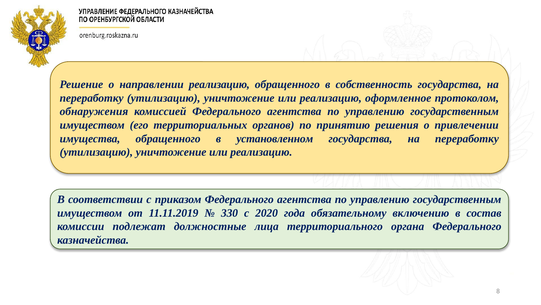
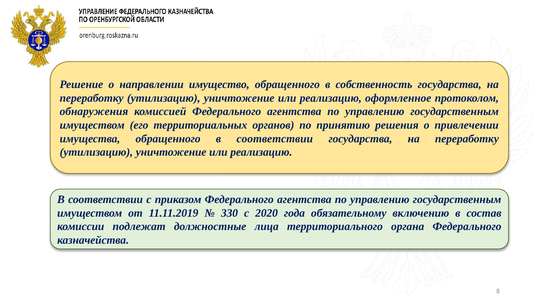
направлении реализацию: реализацию -> имущество
обращенного в установленном: установленном -> соответствии
